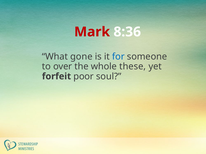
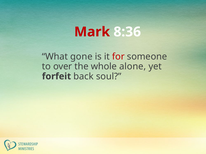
for colour: blue -> red
these: these -> alone
poor: poor -> back
